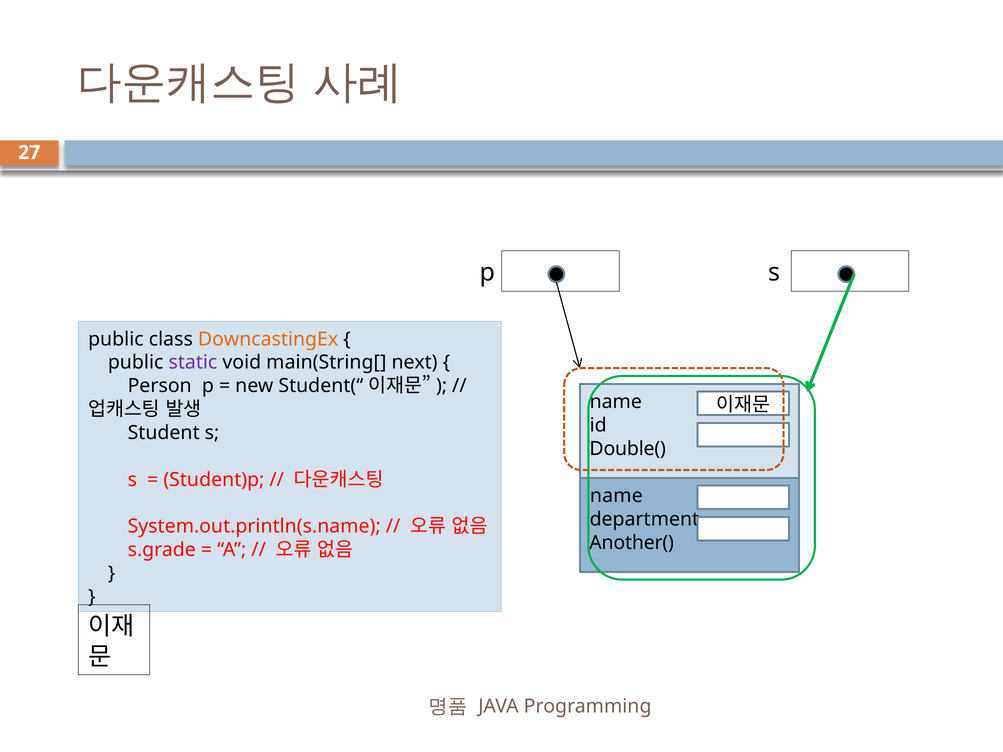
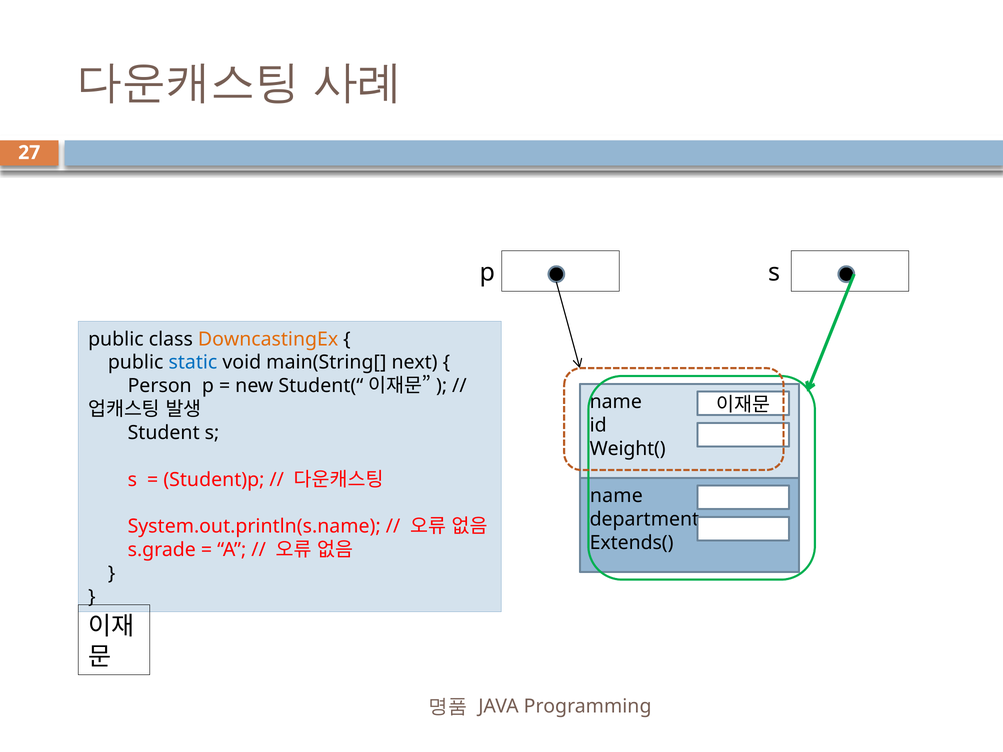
static colour: purple -> blue
Double(: Double( -> Weight(
Another(: Another( -> Extends(
